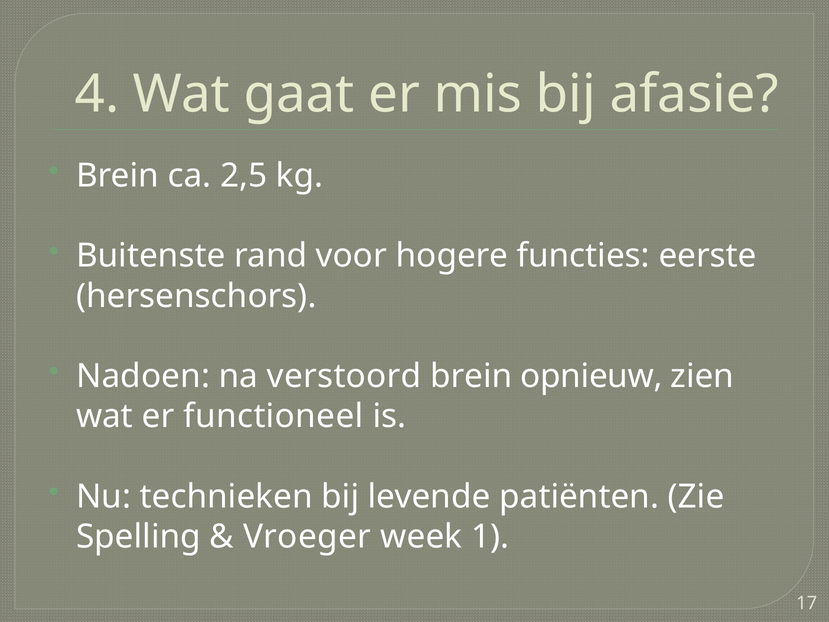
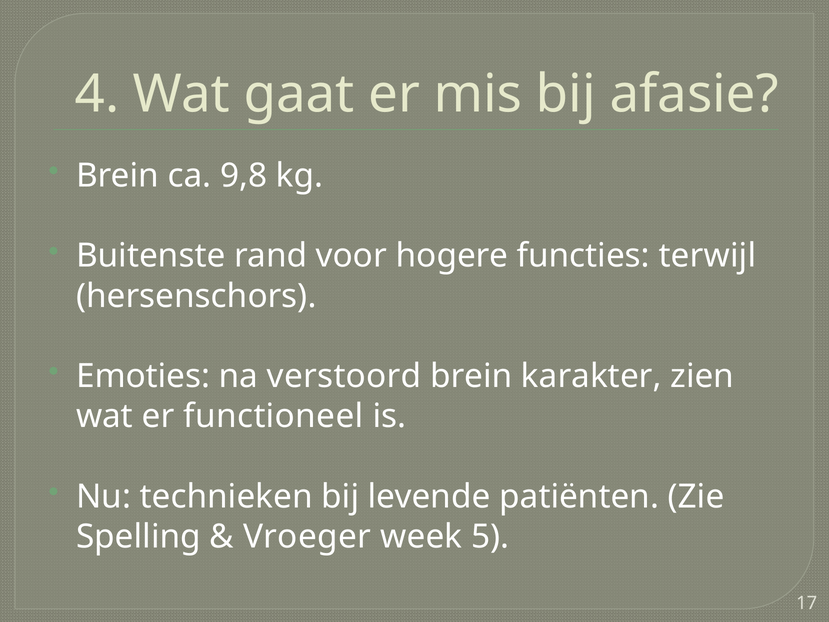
2,5: 2,5 -> 9,8
eerste: eerste -> terwijl
Nadoen: Nadoen -> Emoties
opnieuw: opnieuw -> karakter
1: 1 -> 5
